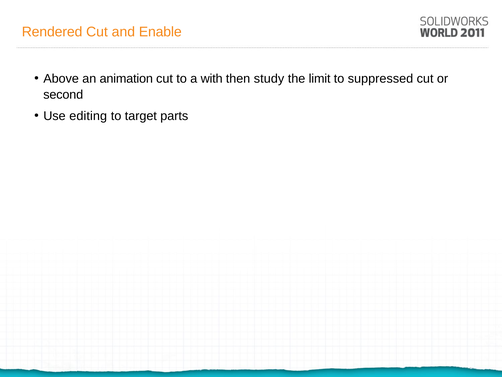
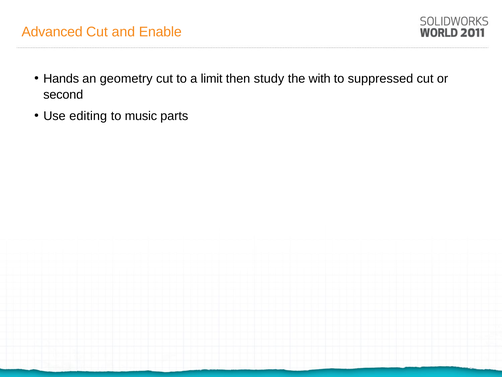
Rendered: Rendered -> Advanced
Above: Above -> Hands
animation: animation -> geometry
with: with -> limit
limit: limit -> with
target: target -> music
